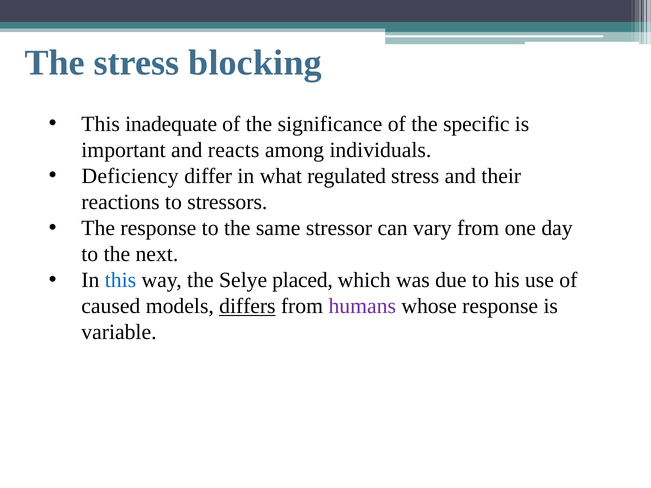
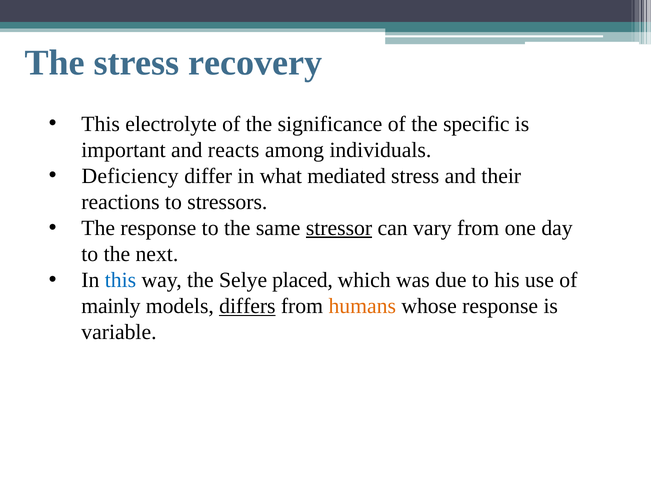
blocking: blocking -> recovery
inadequate: inadequate -> electrolyte
regulated: regulated -> mediated
stressor underline: none -> present
caused: caused -> mainly
humans colour: purple -> orange
